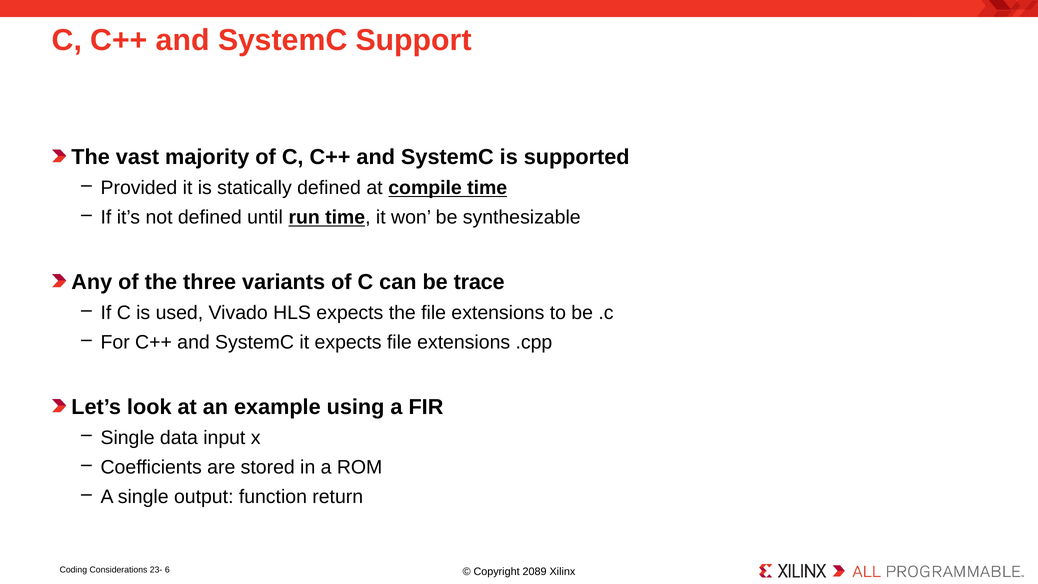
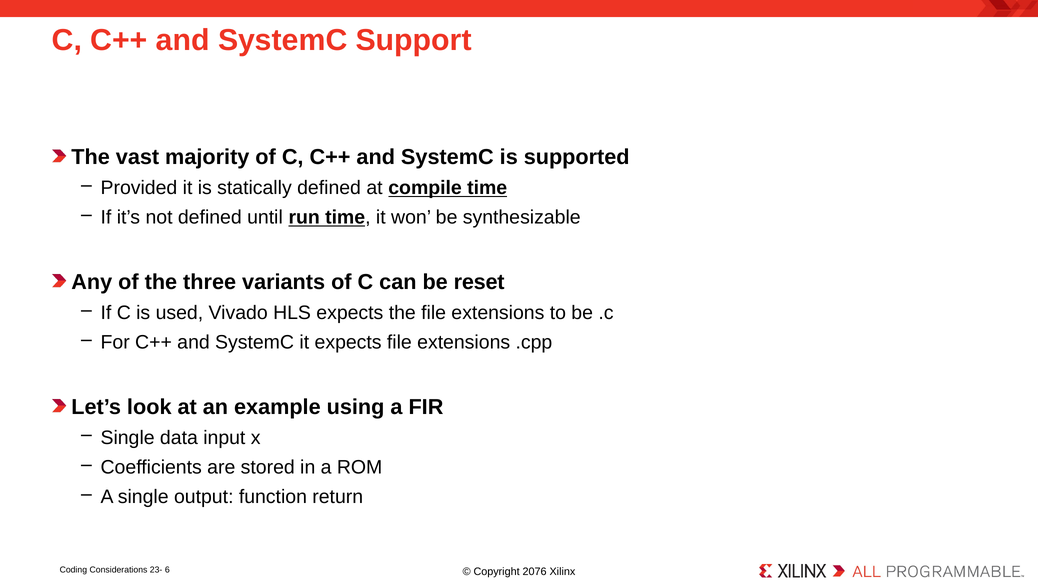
trace: trace -> reset
2089: 2089 -> 2076
